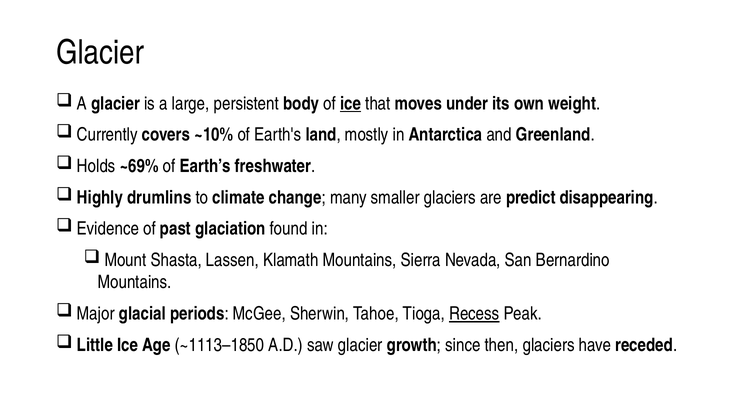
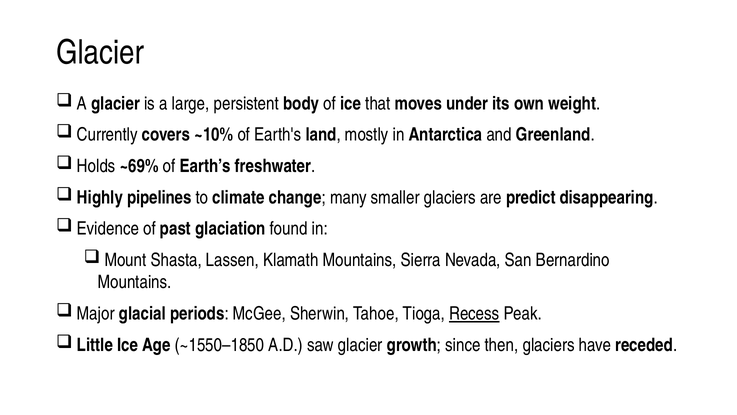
ice at (351, 103) underline: present -> none
drumlins: drumlins -> pipelines
~1113–1850: ~1113–1850 -> ~1550–1850
